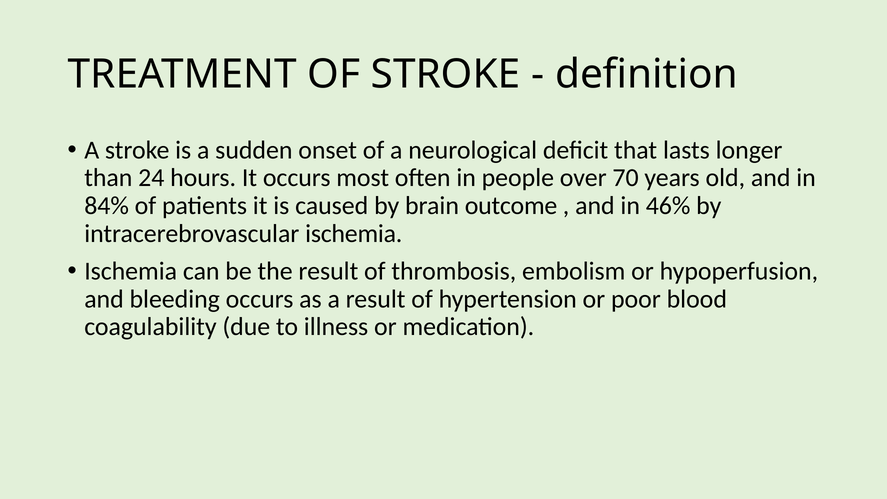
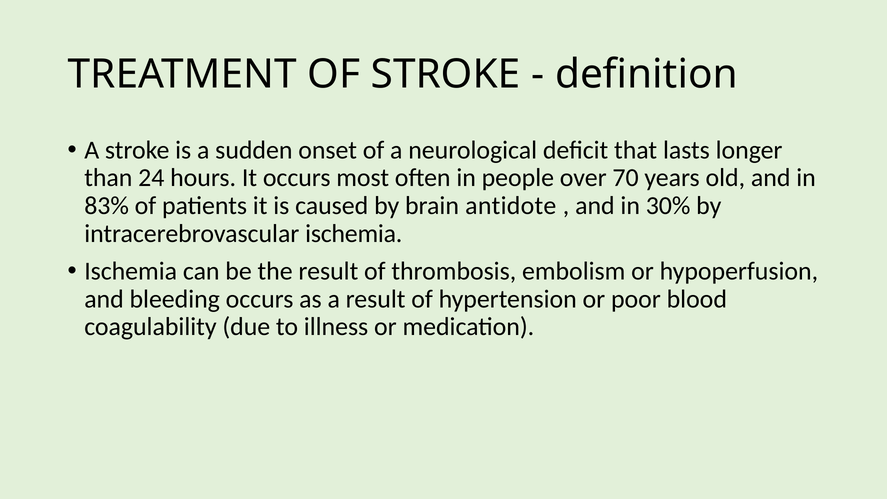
84%: 84% -> 83%
outcome: outcome -> antidote
46%: 46% -> 30%
